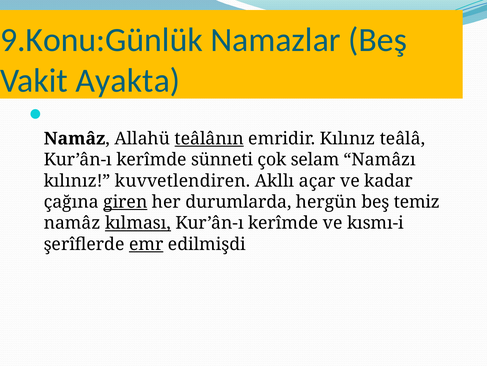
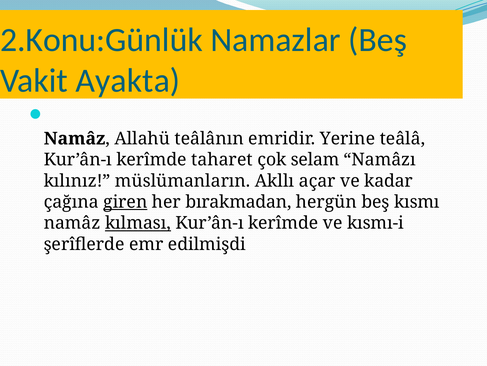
9.Konu:Günlük: 9.Konu:Günlük -> 2.Konu:Günlük
teâlânın underline: present -> none
emridir Kılınız: Kılınız -> Yerine
sünneti: sünneti -> taharet
kuvvetlendiren: kuvvetlendiren -> müslümanların
durumlarda: durumlarda -> bırakmadan
temiz: temiz -> kısmı
emr underline: present -> none
